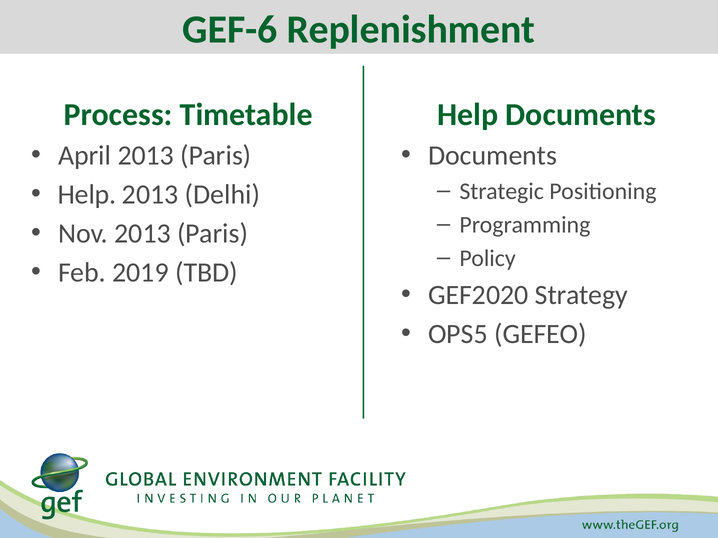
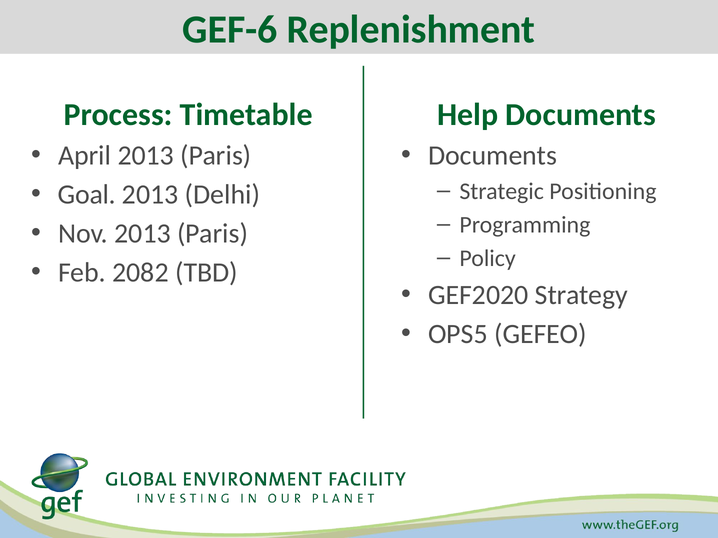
Help at (87, 195): Help -> Goal
2019: 2019 -> 2082
